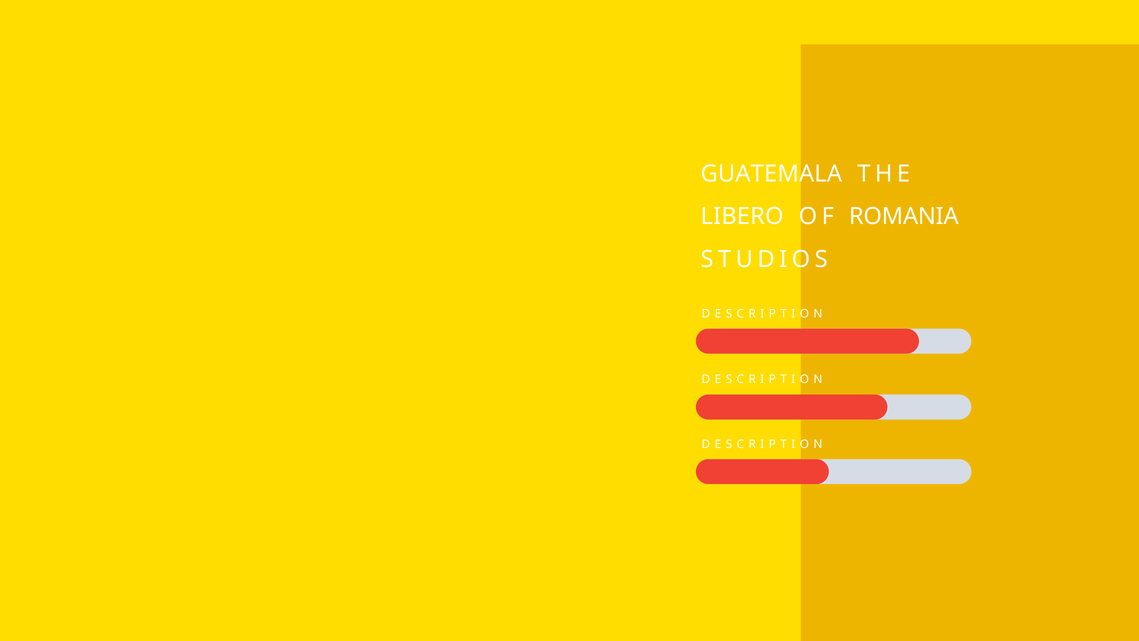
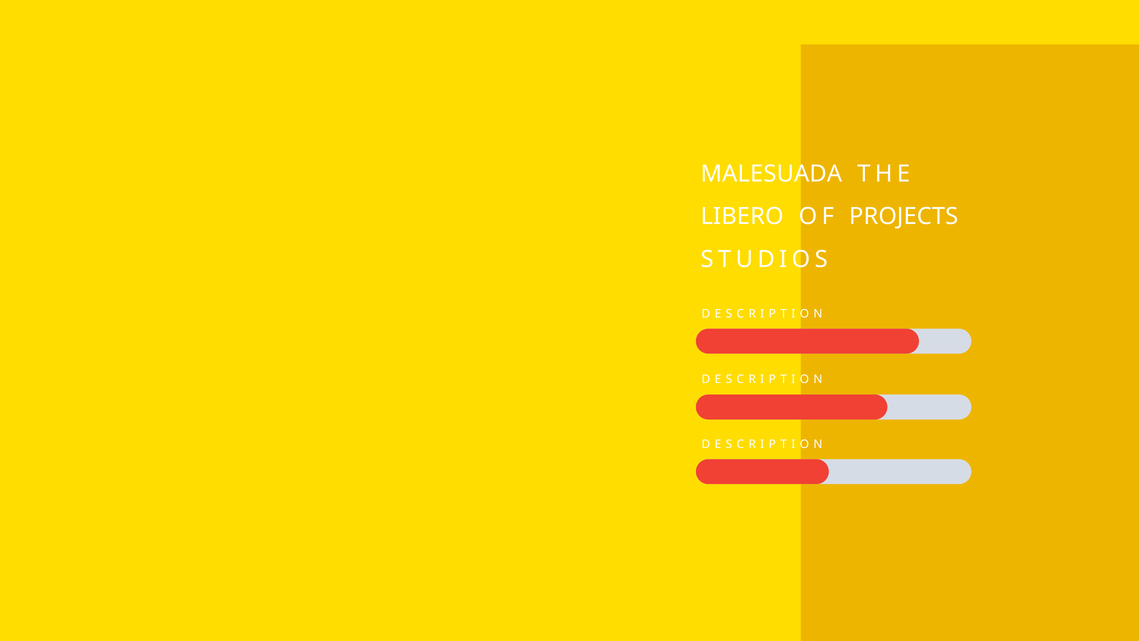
GUATEMALA: GUATEMALA -> MALESUADA
ROMANIA: ROMANIA -> PROJECTS
